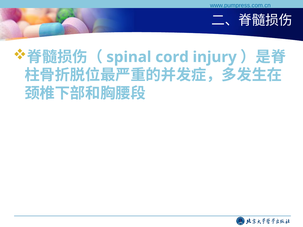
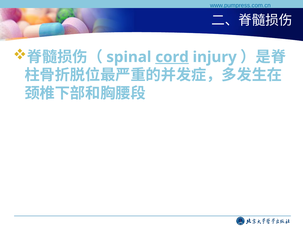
cord underline: none -> present
